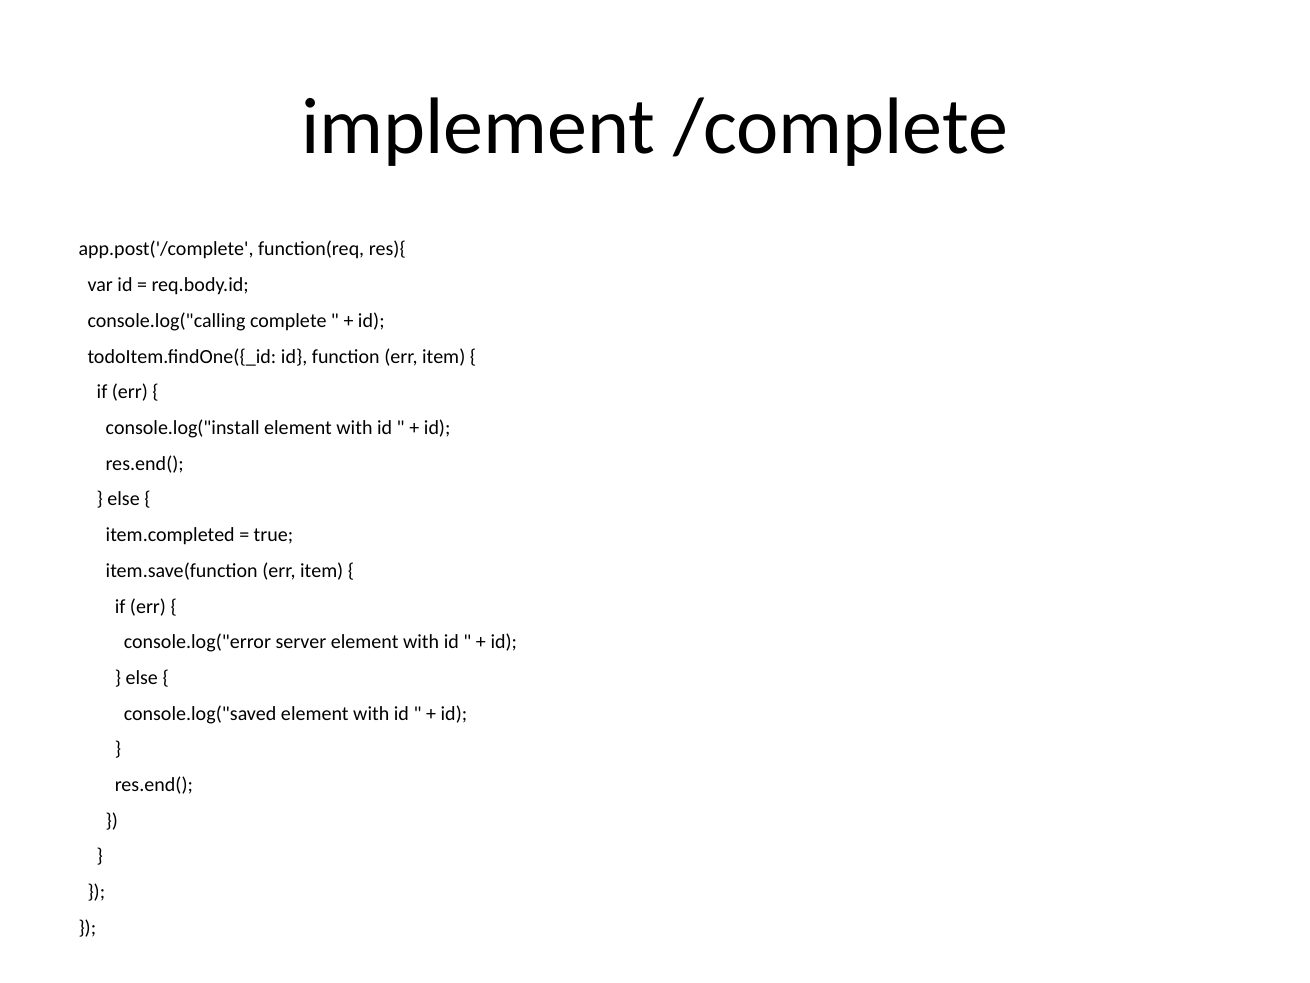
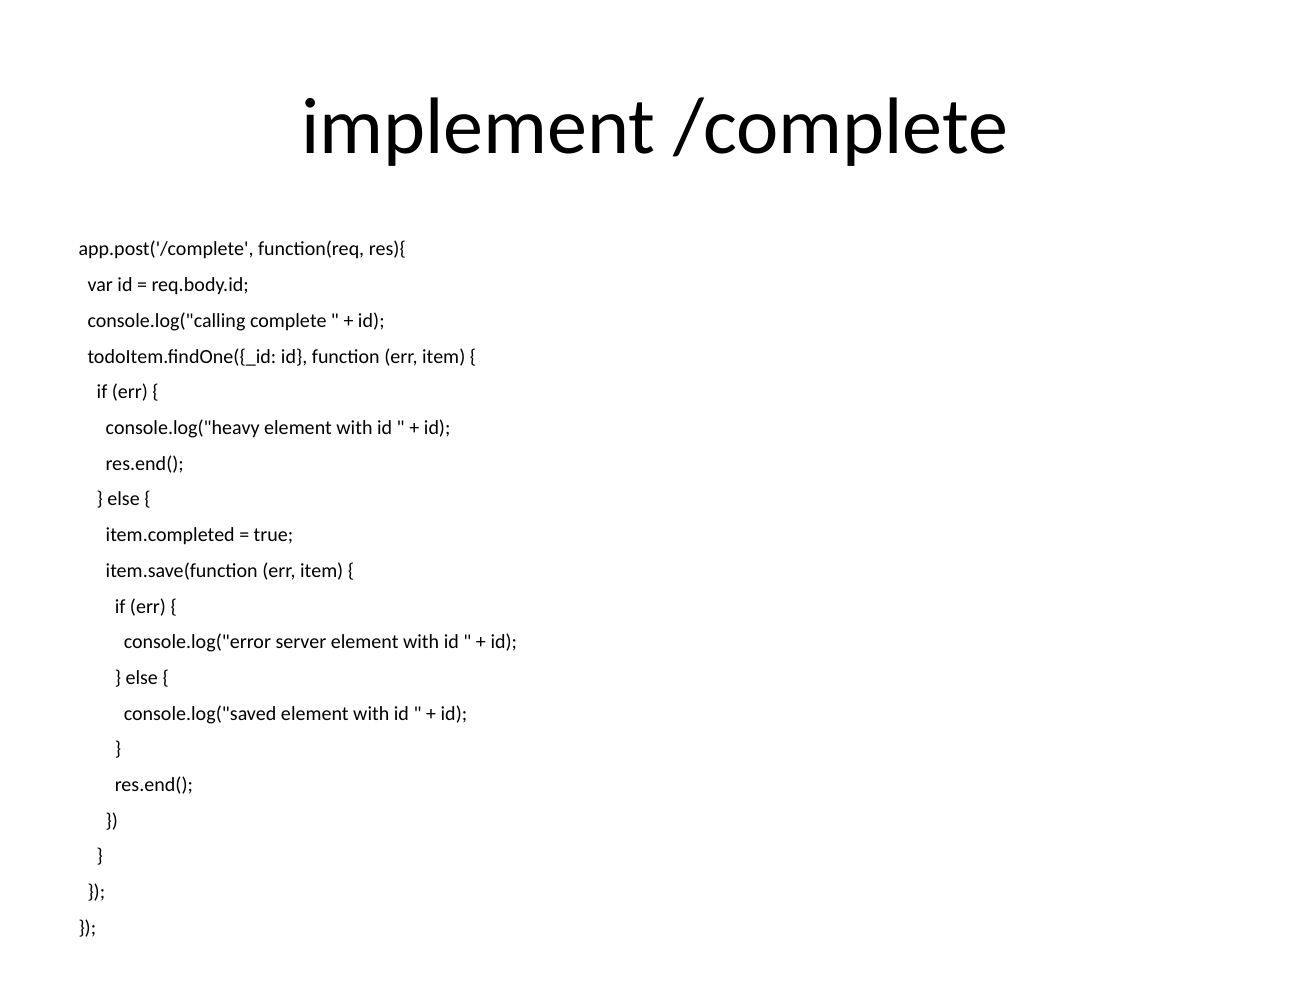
console.log("install: console.log("install -> console.log("heavy
